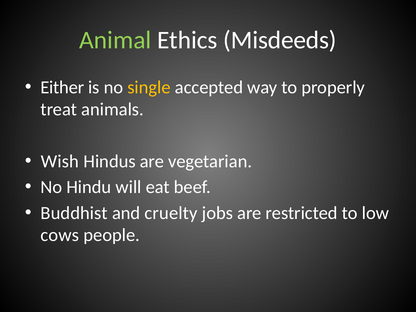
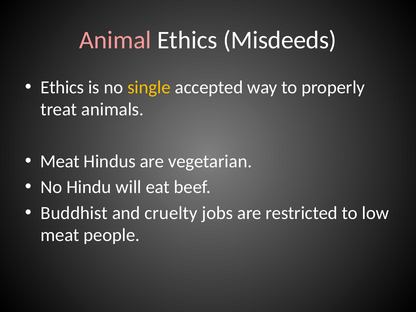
Animal colour: light green -> pink
Either at (62, 87): Either -> Ethics
Wish at (60, 161): Wish -> Meat
cows at (60, 235): cows -> meat
